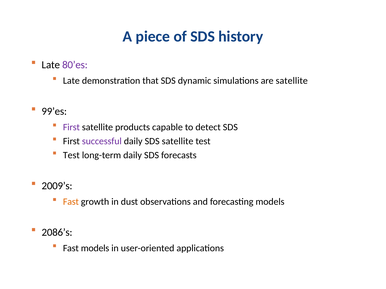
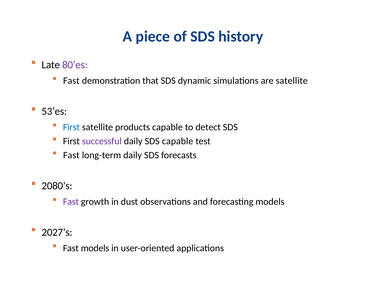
Late at (71, 81): Late -> Fast
99’es: 99’es -> 53’es
First at (71, 127) colour: purple -> blue
SDS satellite: satellite -> capable
Test at (71, 155): Test -> Fast
2009’s: 2009’s -> 2080’s
Fast at (71, 202) colour: orange -> purple
2086’s: 2086’s -> 2027’s
